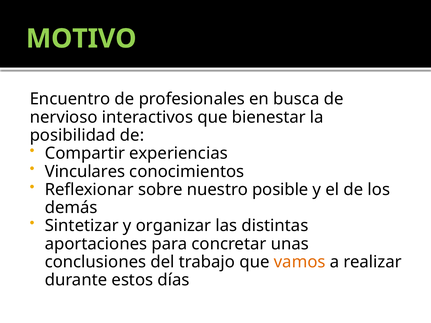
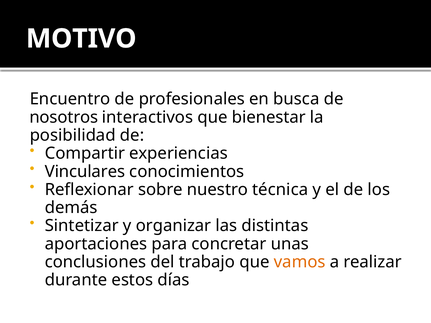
MOTIVO colour: light green -> white
nervioso: nervioso -> nosotros
posible: posible -> técnica
